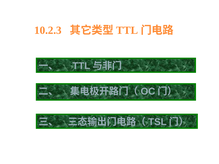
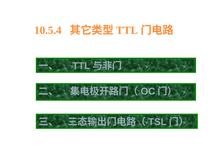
10.2.3: 10.2.3 -> 10.5.4
